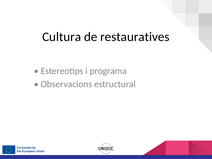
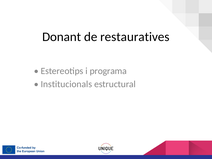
Cultura: Cultura -> Donant
Observacions: Observacions -> Institucionals
